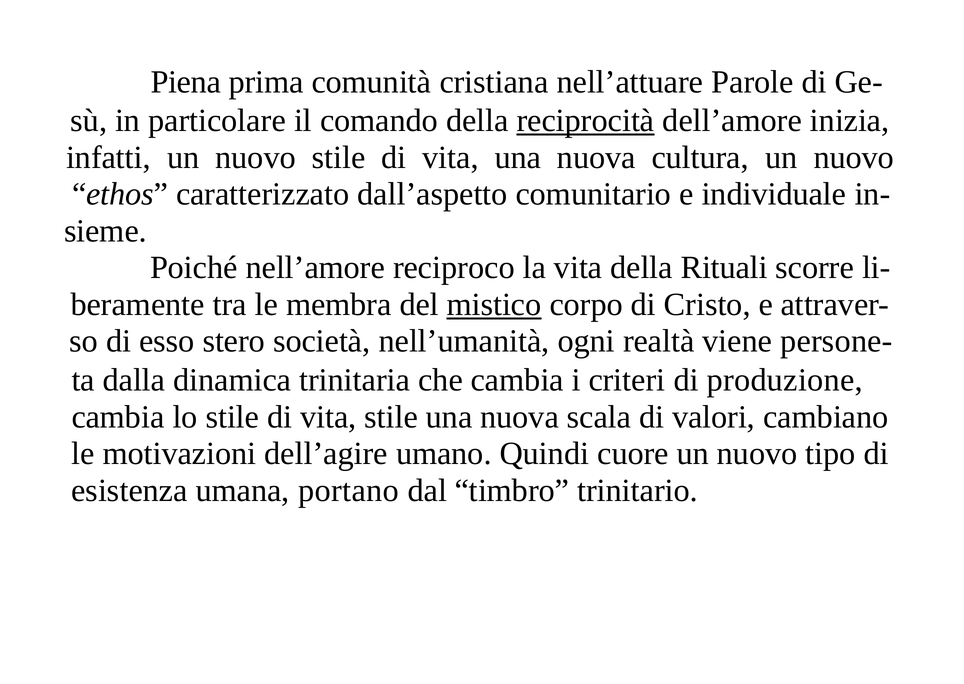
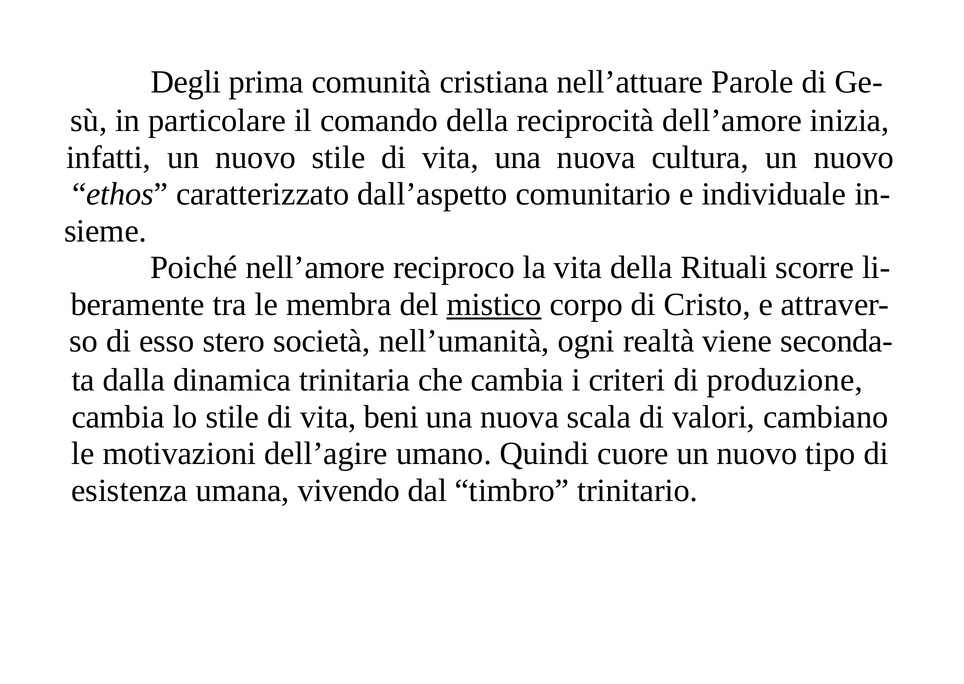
Piena: Piena -> Degli
reciprocità underline: present -> none
persone-: persone- -> seconda-
vita stile: stile -> beni
portano: portano -> vivendo
